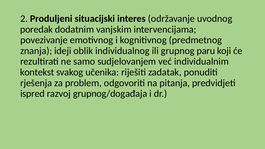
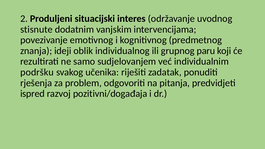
poredak: poredak -> stisnute
kontekst: kontekst -> podršku
grupnog/događaja: grupnog/događaja -> pozitivni/događaja
